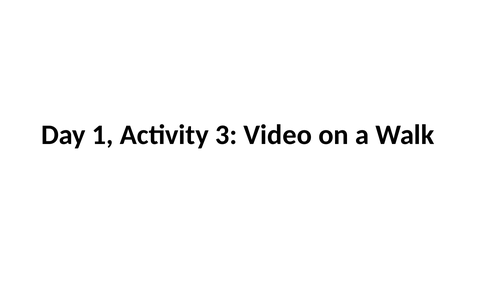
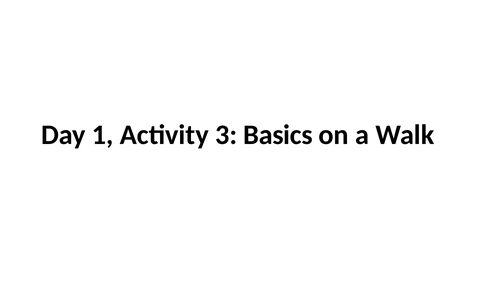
Video: Video -> Basics
